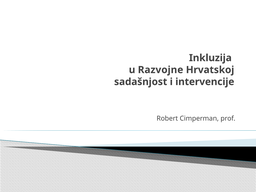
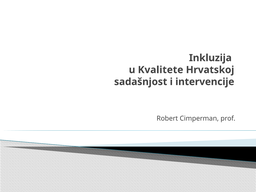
Razvojne: Razvojne -> Kvalitete
